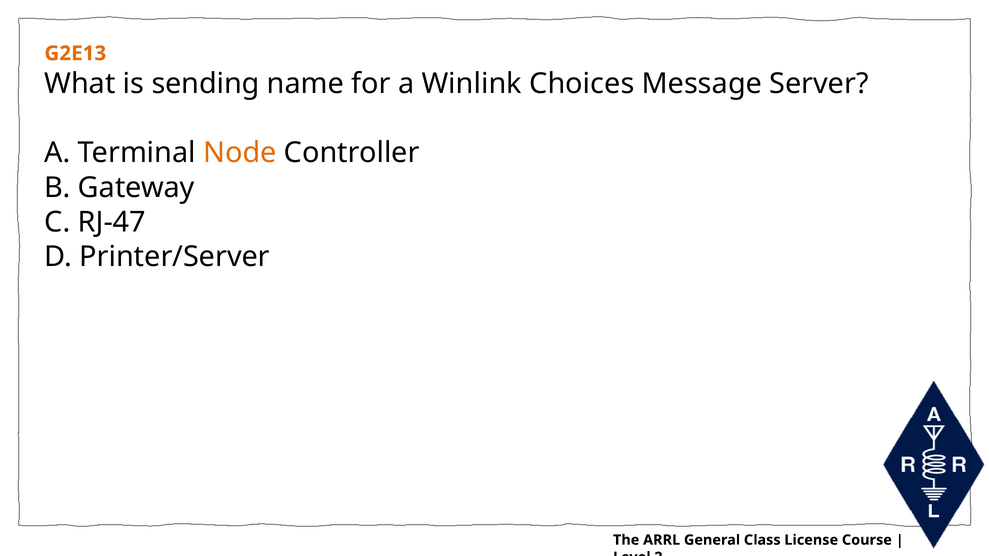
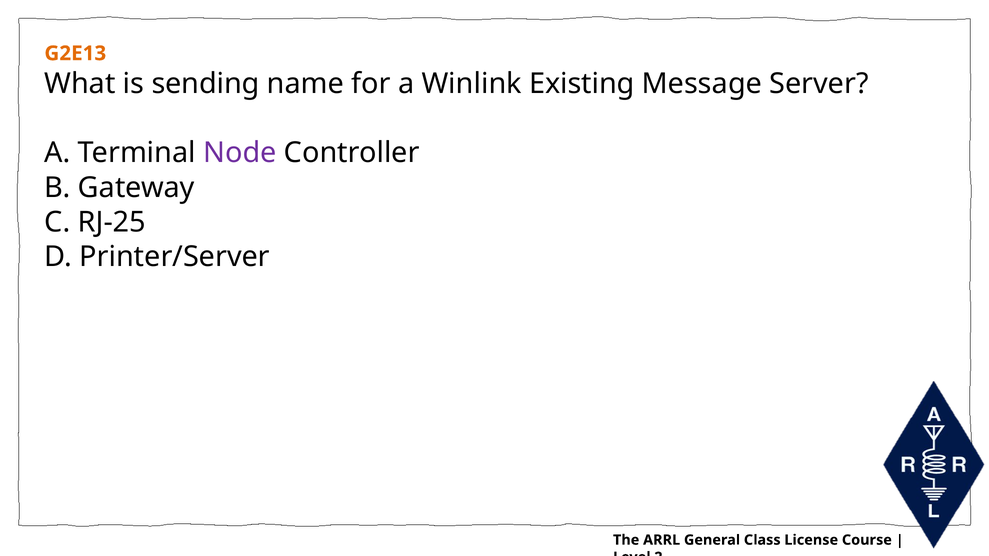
Choices: Choices -> Existing
Node colour: orange -> purple
RJ-47: RJ-47 -> RJ-25
